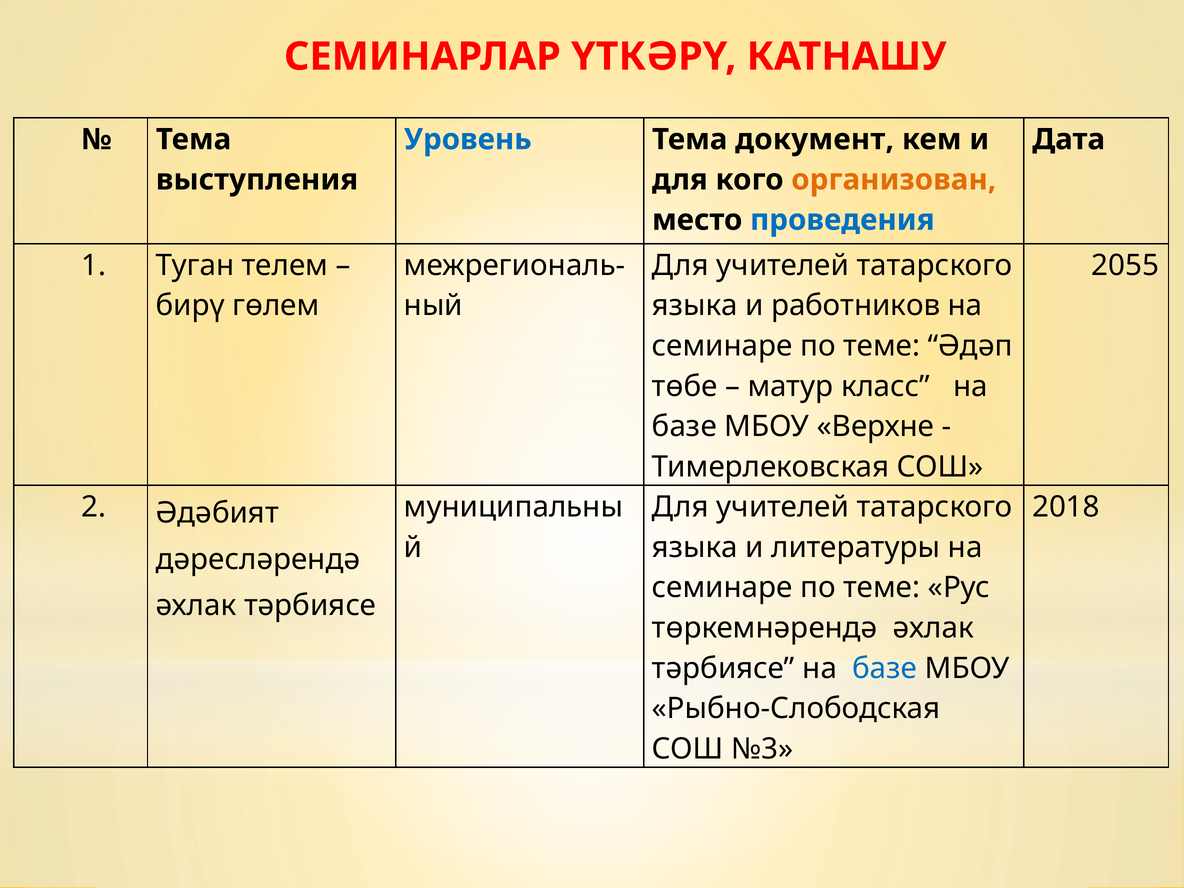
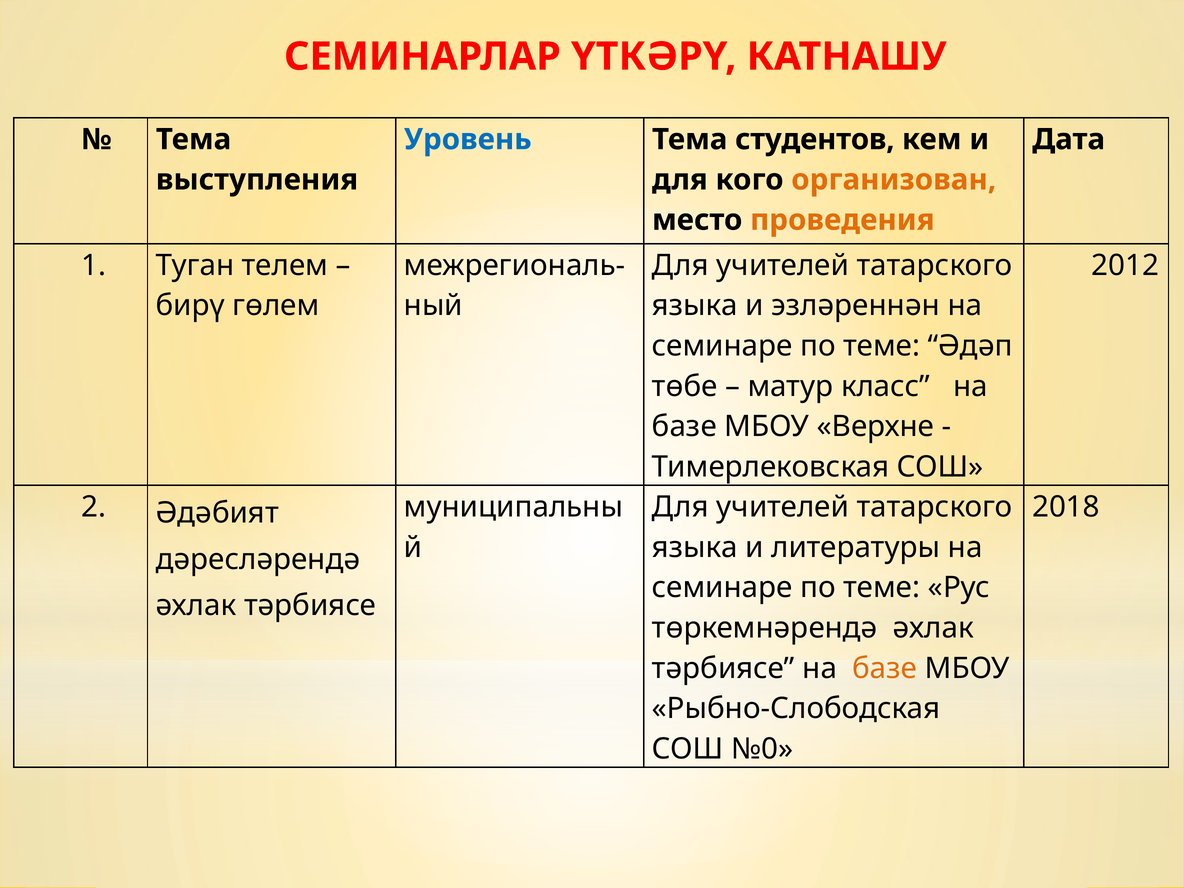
документ: документ -> студентов
проведения colour: blue -> orange
2055: 2055 -> 2012
работников: работников -> эзләреннән
базе at (885, 668) colour: blue -> orange
№3: №3 -> №0
